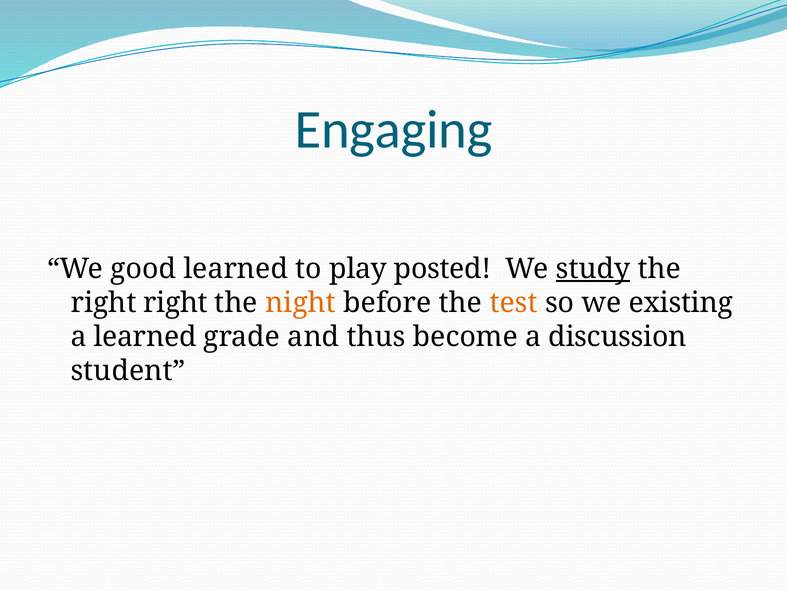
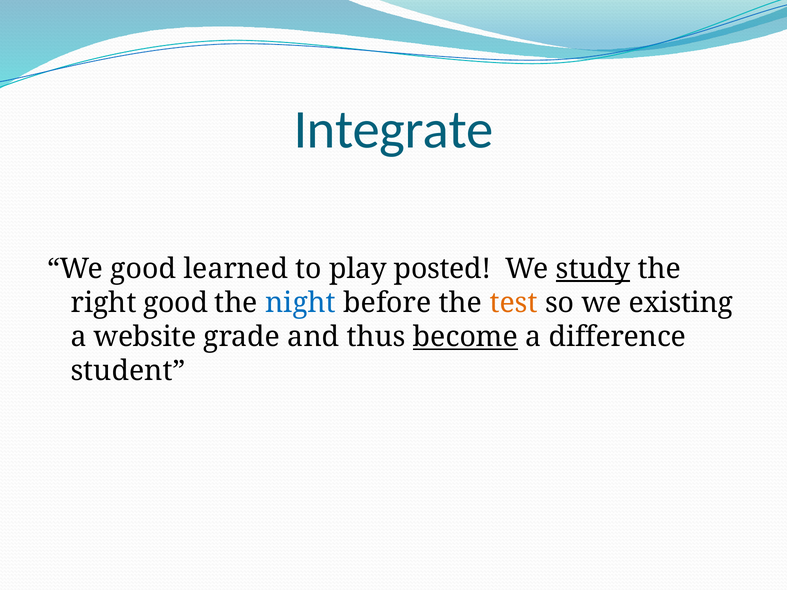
Engaging: Engaging -> Integrate
right right: right -> good
night colour: orange -> blue
a learned: learned -> website
become underline: none -> present
discussion: discussion -> difference
